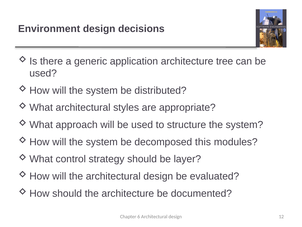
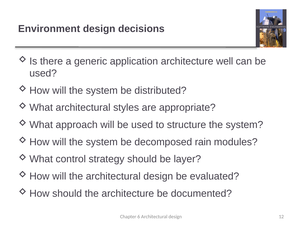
tree: tree -> well
this: this -> rain
